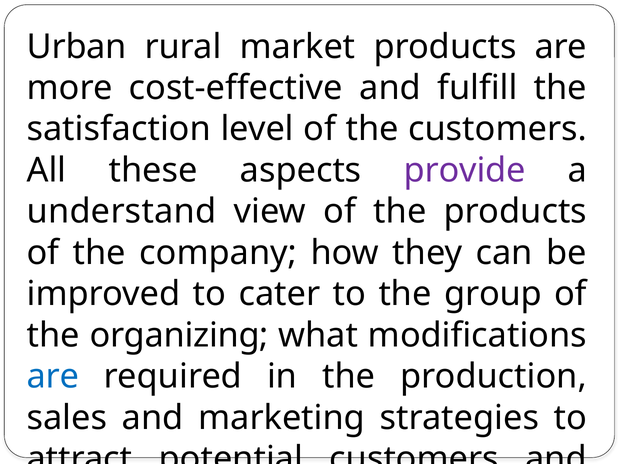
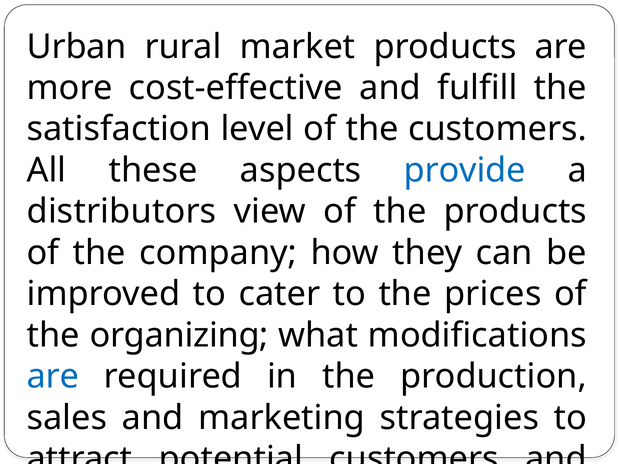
provide colour: purple -> blue
understand: understand -> distributors
group: group -> prices
